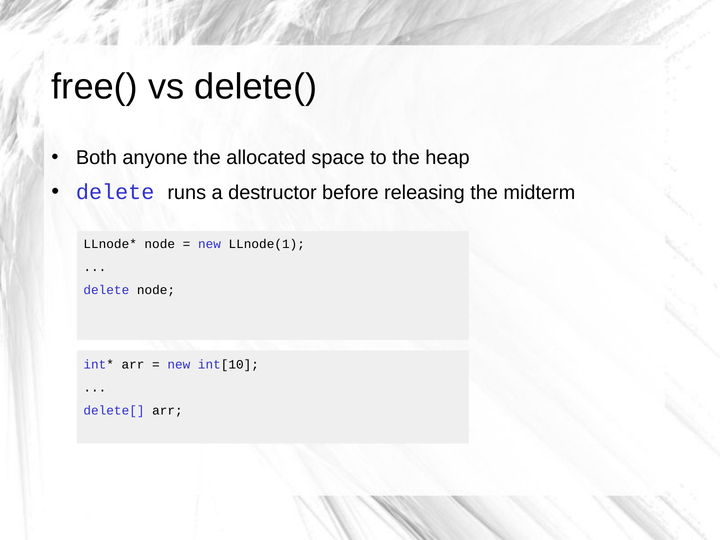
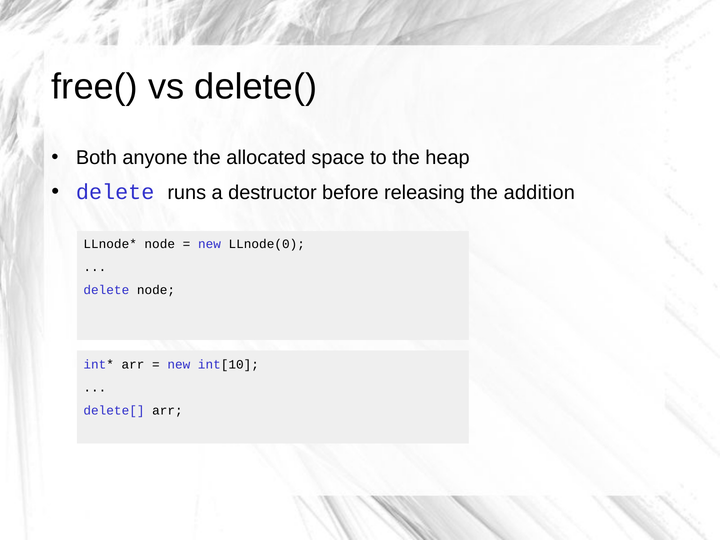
midterm: midterm -> addition
LLnode(1: LLnode(1 -> LLnode(0
